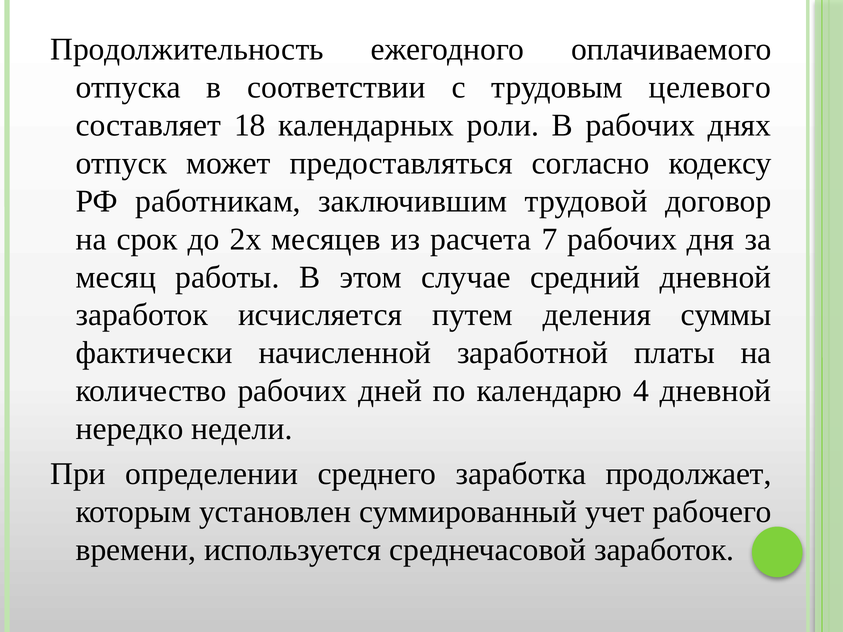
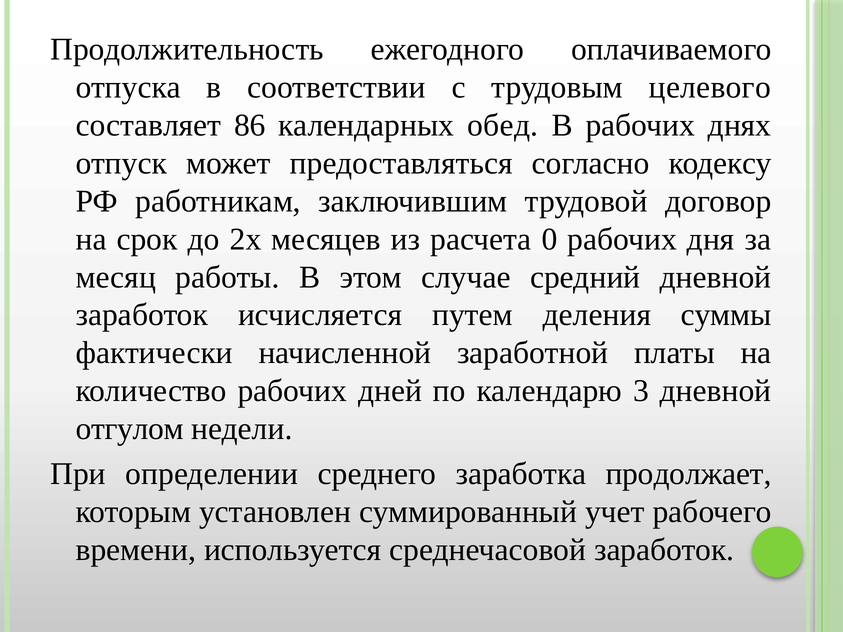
18: 18 -> 86
роли: роли -> обед
7: 7 -> 0
4: 4 -> 3
нередко: нередко -> отгулом
